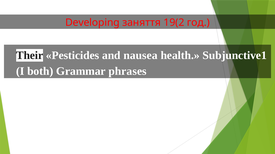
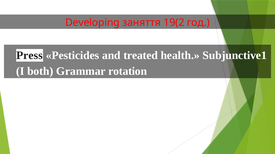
Their: Their -> Press
nausea: nausea -> treated
phrases: phrases -> rotation
